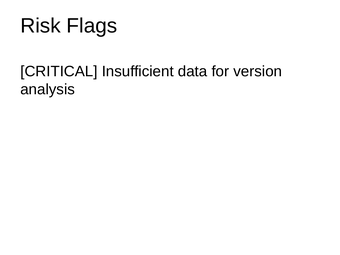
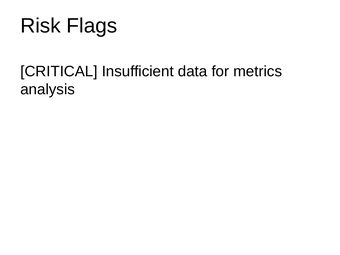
version: version -> metrics
